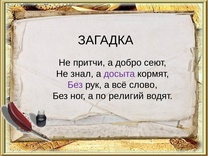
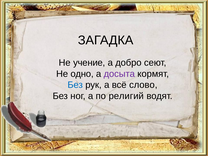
притчи: притчи -> учение
знал: знал -> одно
Без at (75, 85) colour: purple -> blue
